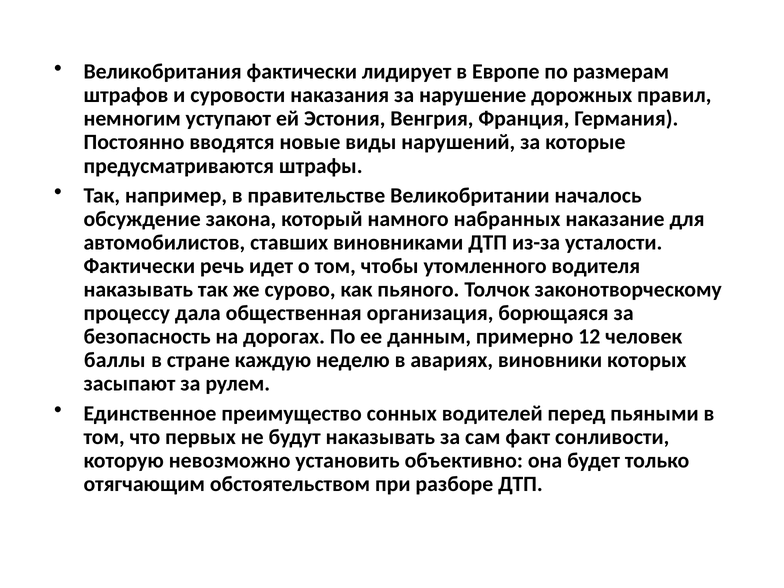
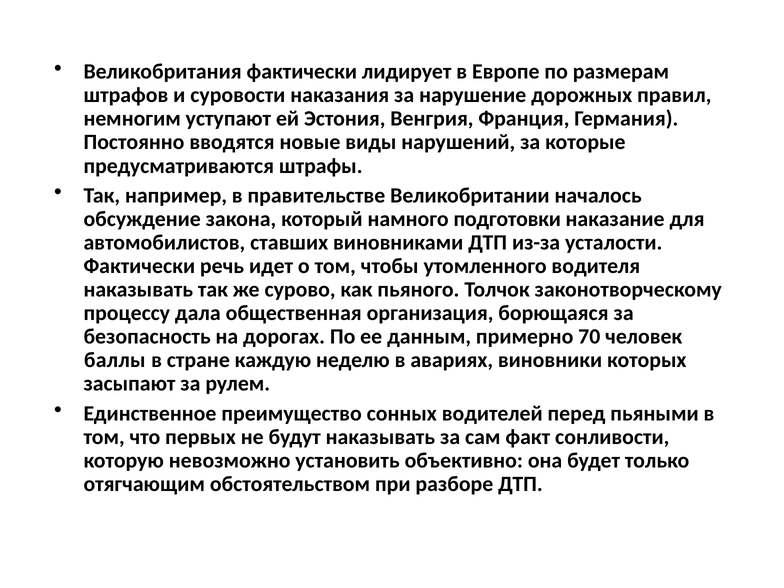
набранных: набранных -> подготовки
12: 12 -> 70
